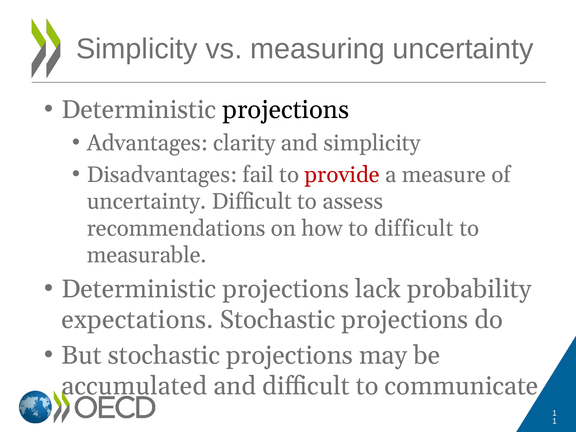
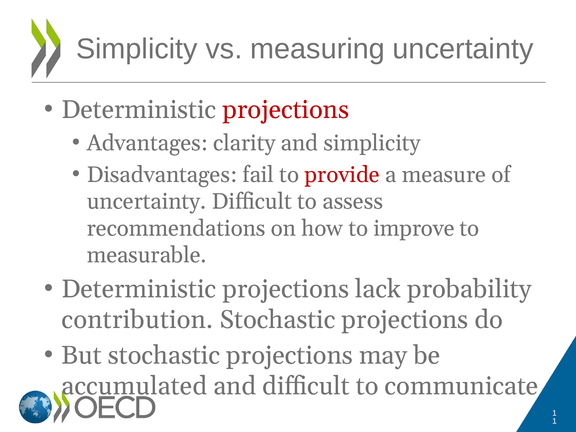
projections at (286, 110) colour: black -> red
to difficult: difficult -> improve
expectations: expectations -> contribution
